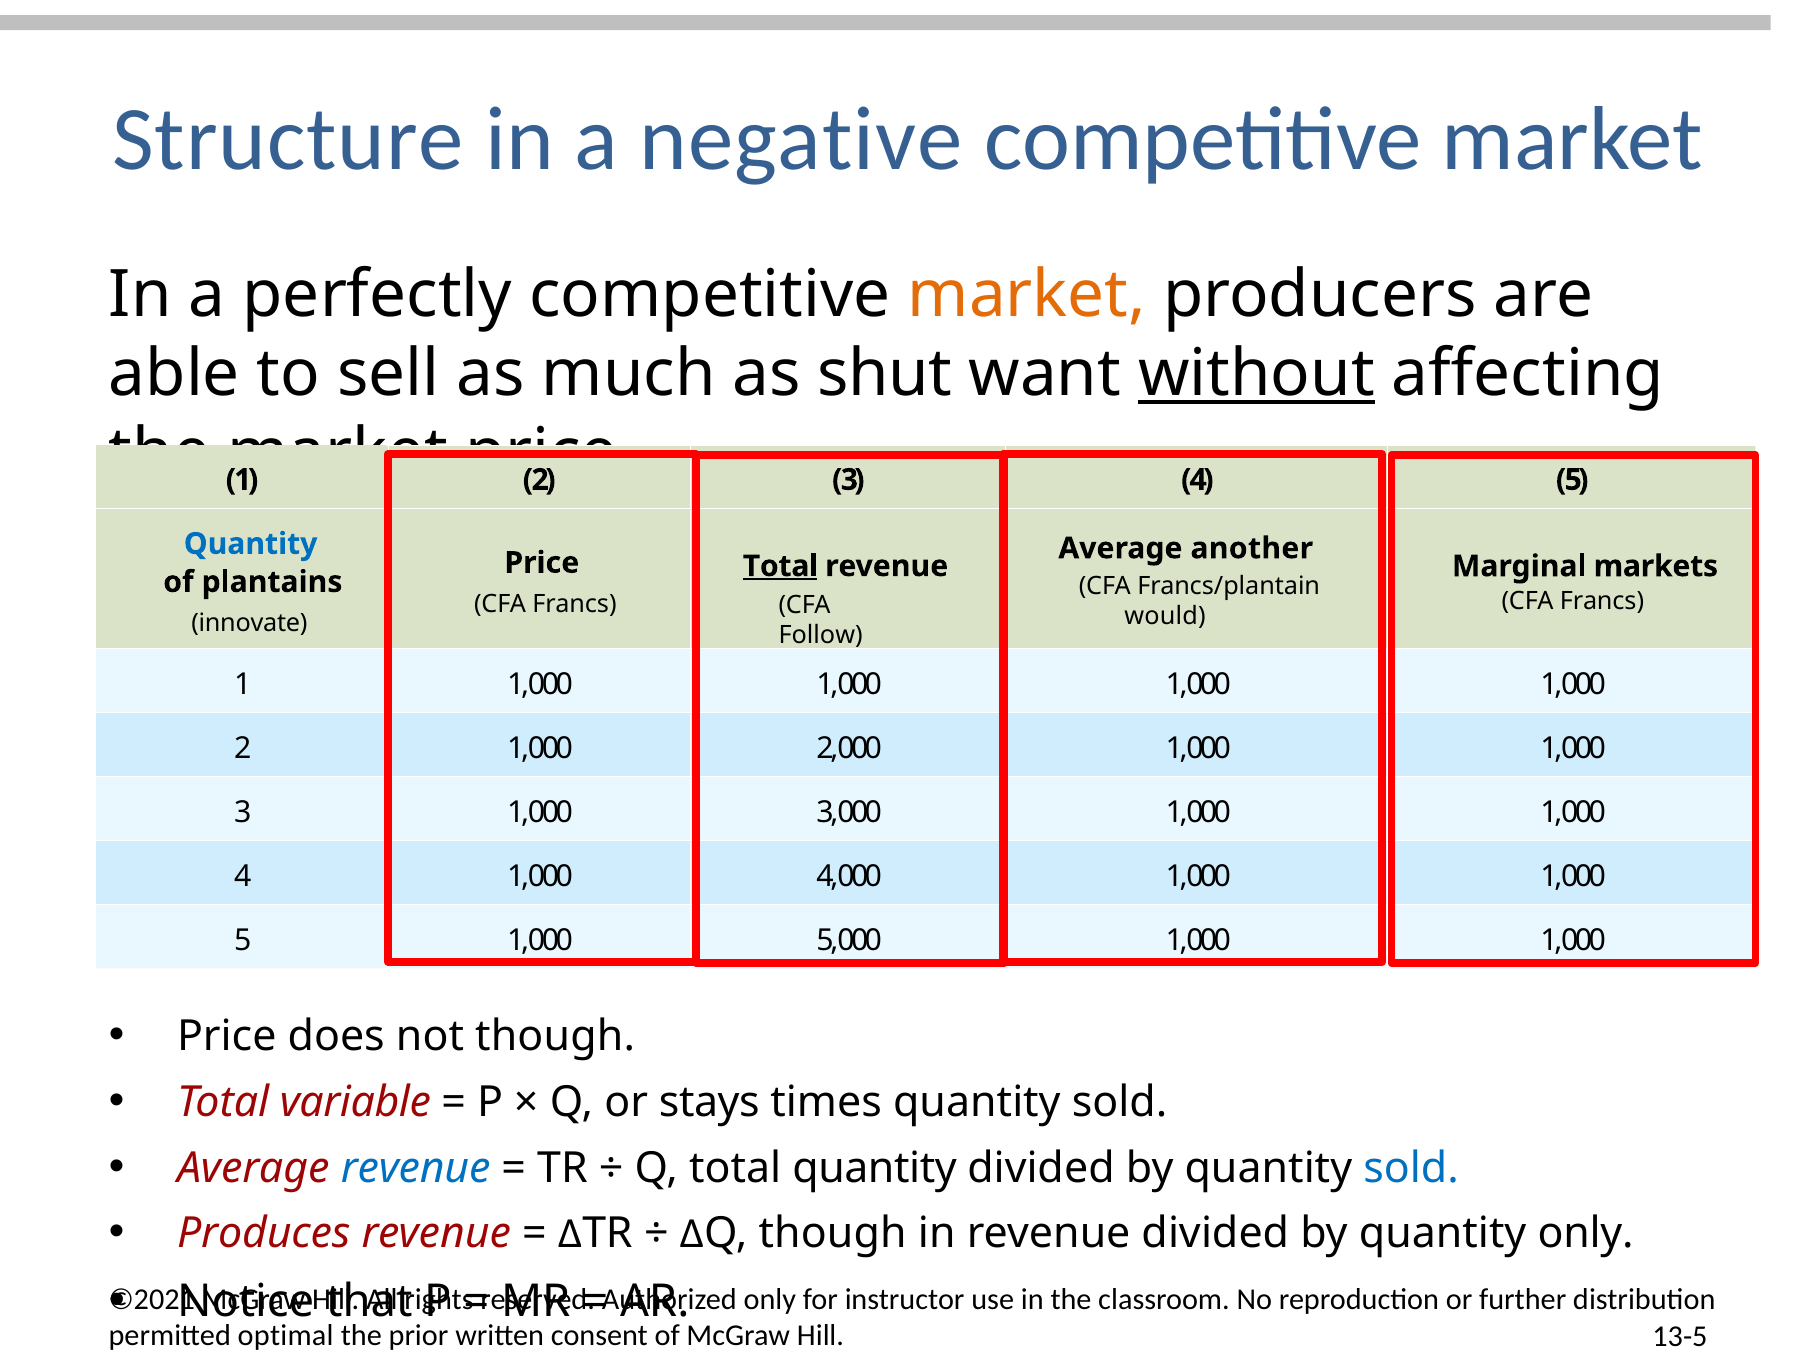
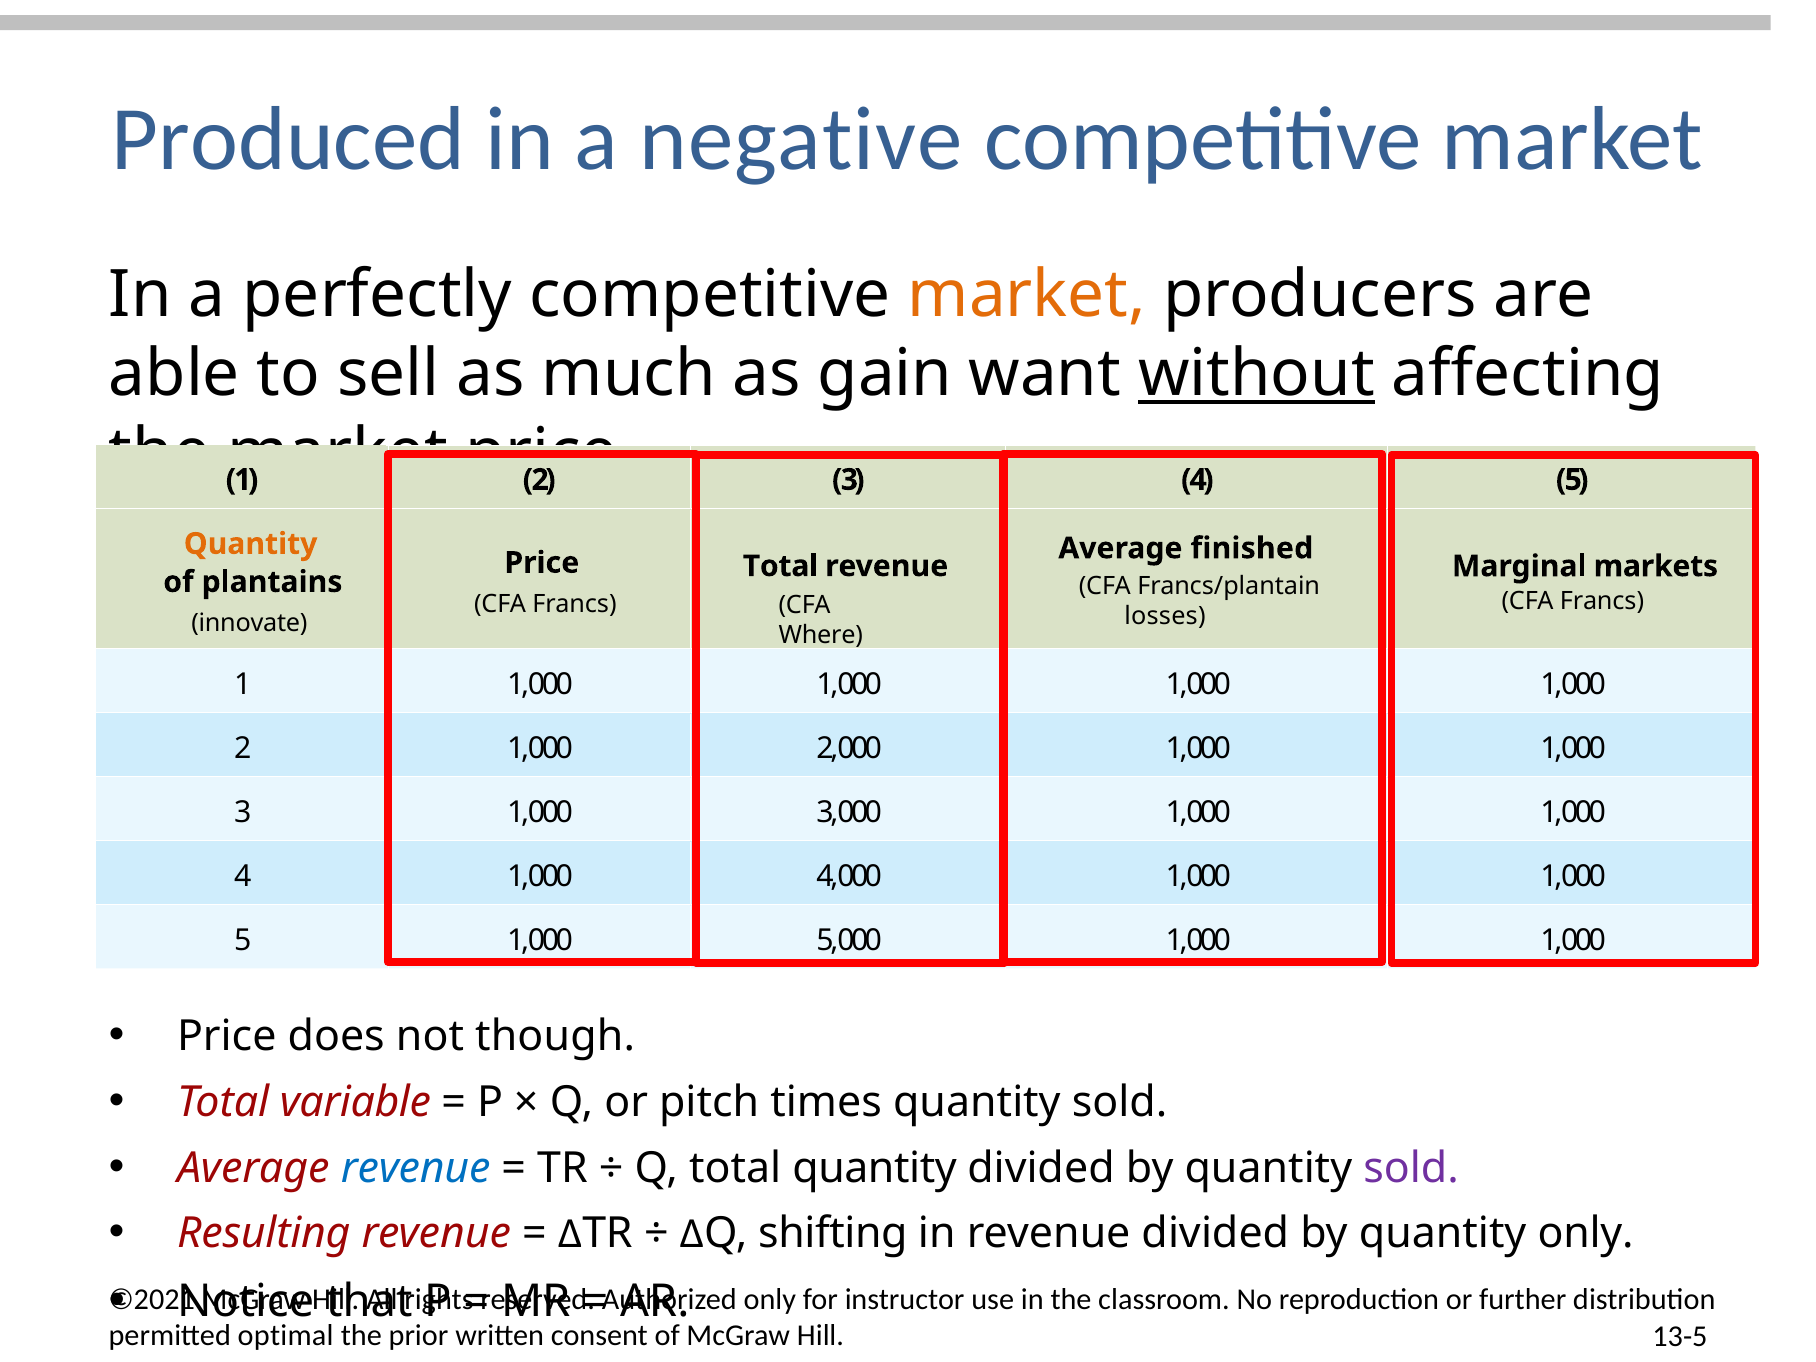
Structure: Structure -> Produced
shut: shut -> gain
Quantity at (251, 544) colour: blue -> orange
another: another -> finished
Total at (780, 566) underline: present -> none
would: would -> losses
Follow: Follow -> Where
stays: stays -> pitch
sold at (1411, 1168) colour: blue -> purple
Produces: Produces -> Resulting
Q though: though -> shifting
